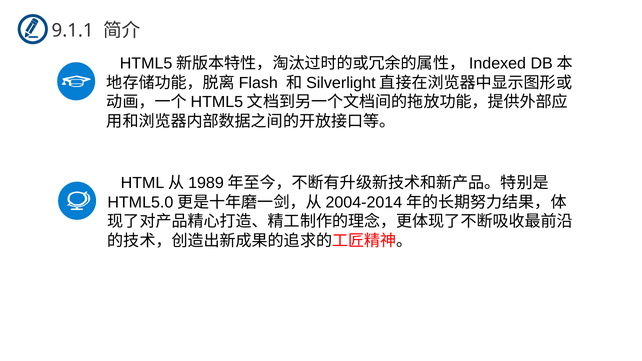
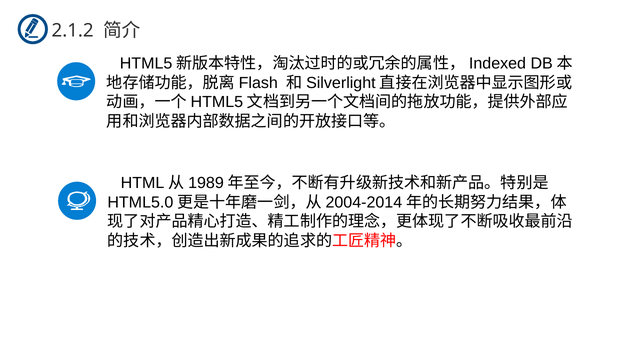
9.1.1: 9.1.1 -> 2.1.2
